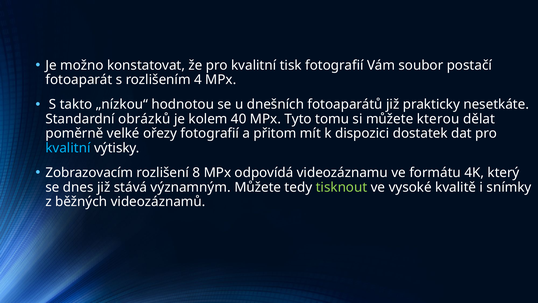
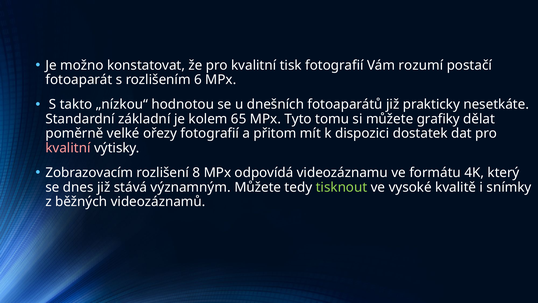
soubor: soubor -> rozumí
4: 4 -> 6
obrázků: obrázků -> základní
40: 40 -> 65
kterou: kterou -> grafiky
kvalitní at (68, 148) colour: light blue -> pink
